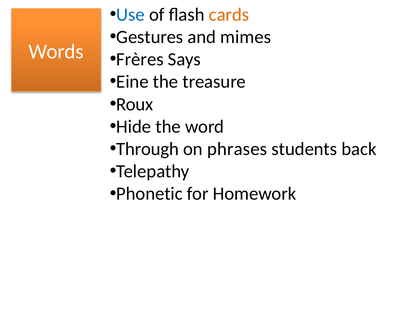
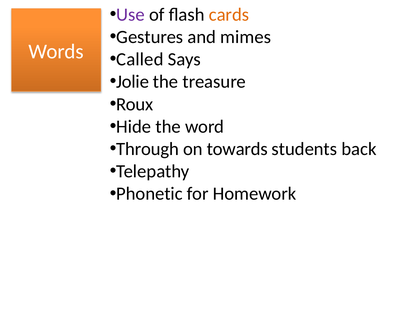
Use colour: blue -> purple
Frères: Frères -> Called
Eine: Eine -> Jolie
phrases: phrases -> towards
